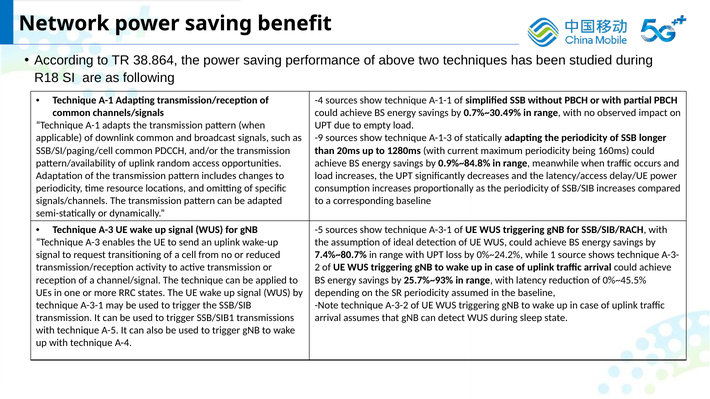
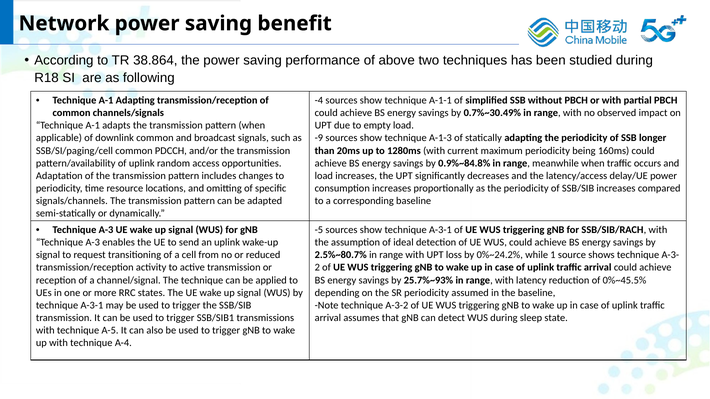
7.4%~80.7%: 7.4%~80.7% -> 2.5%~80.7%
